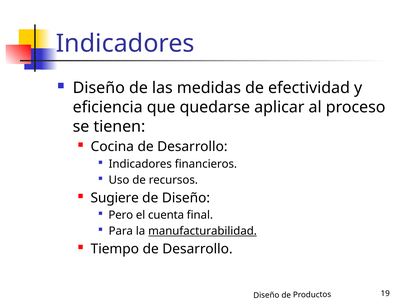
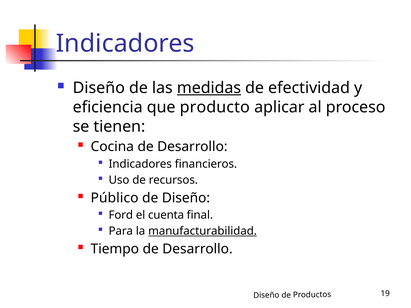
medidas underline: none -> present
quedarse: quedarse -> producto
Sugiere: Sugiere -> Público
Pero: Pero -> Ford
